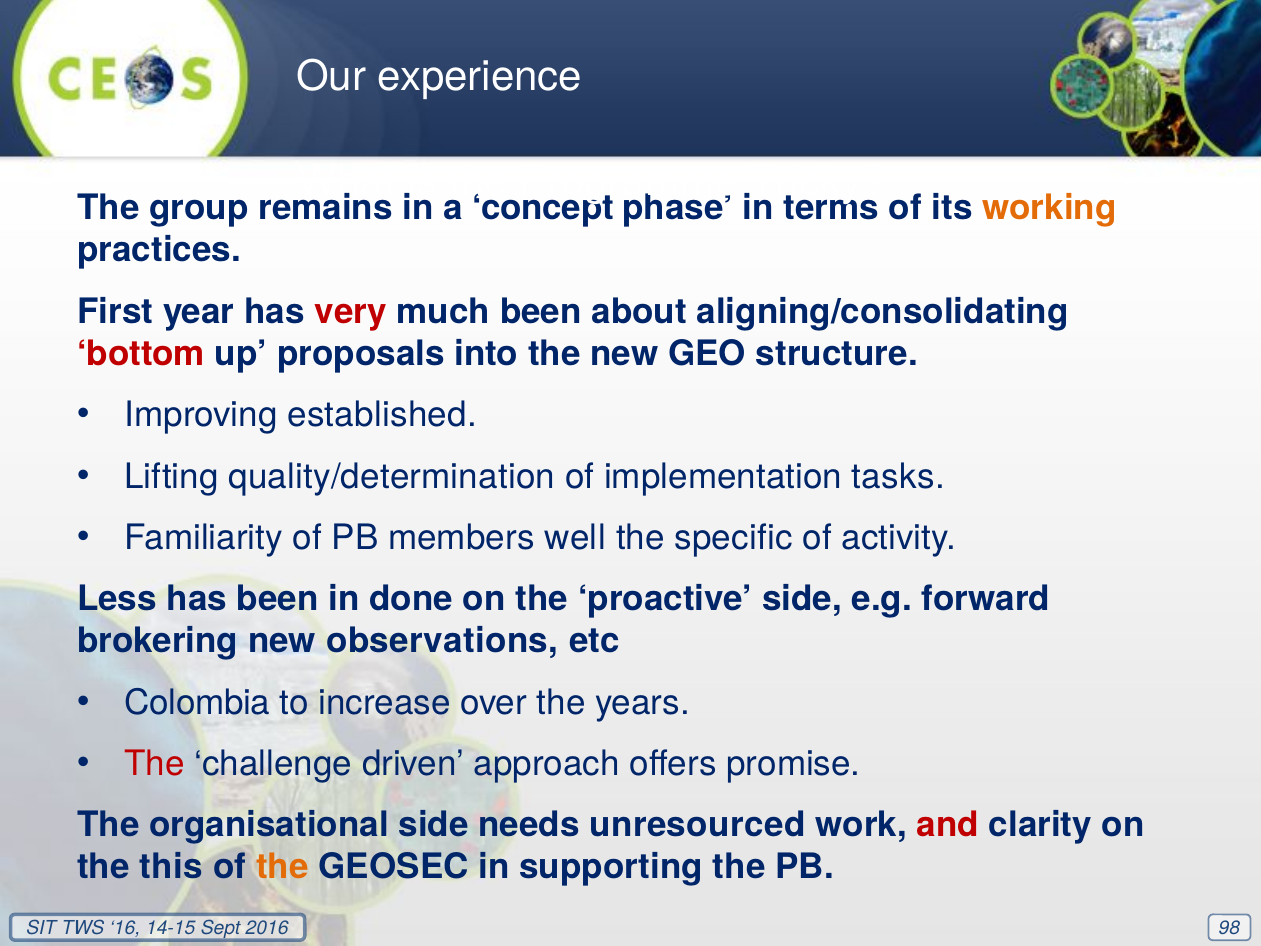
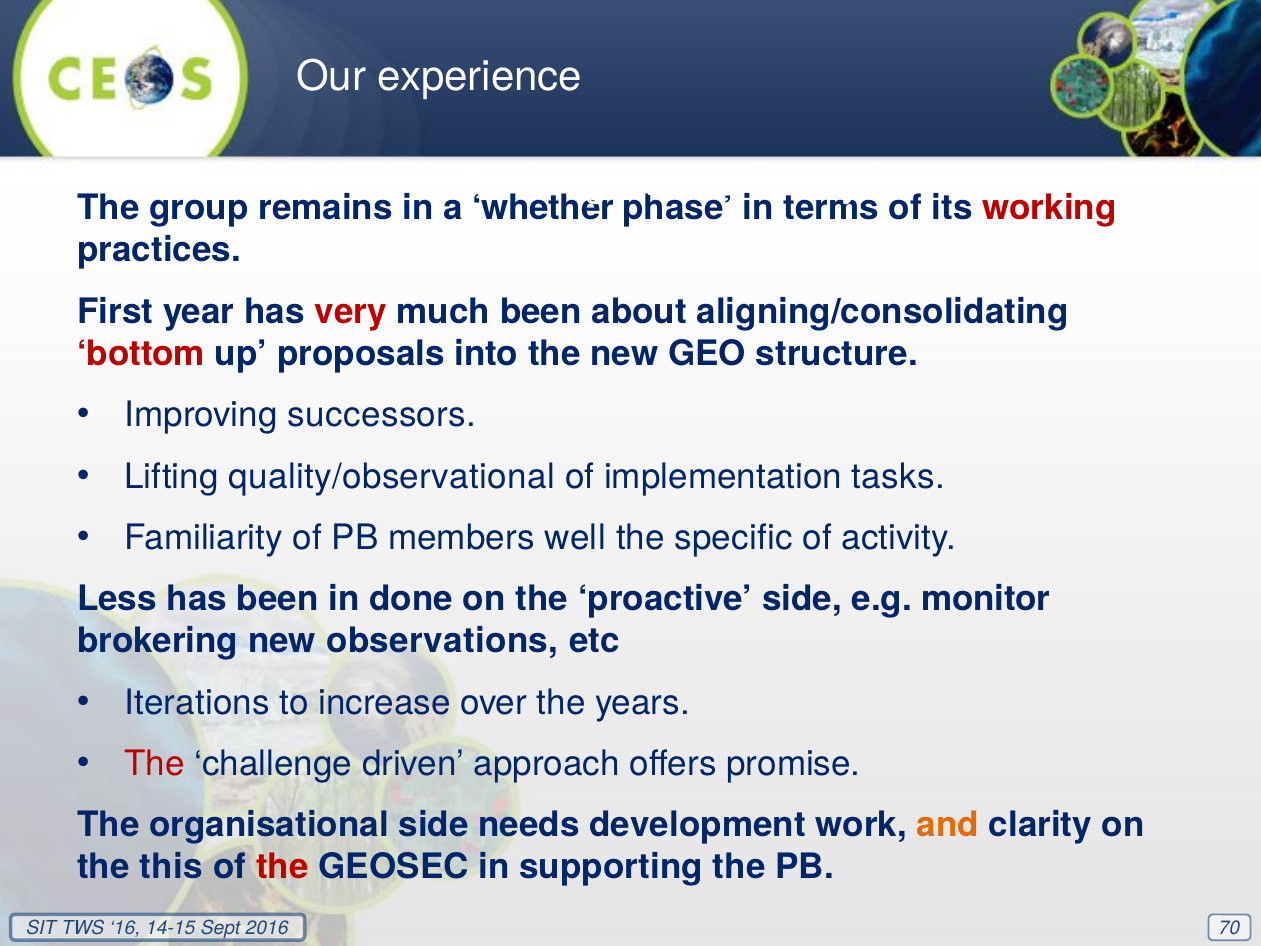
concept: concept -> whether
working colour: orange -> red
established: established -> successors
quality/determination: quality/determination -> quality/observational
forward: forward -> monitor
Colombia: Colombia -> Iterations
unresourced: unresourced -> development
and colour: red -> orange
the at (283, 867) colour: orange -> red
98: 98 -> 70
